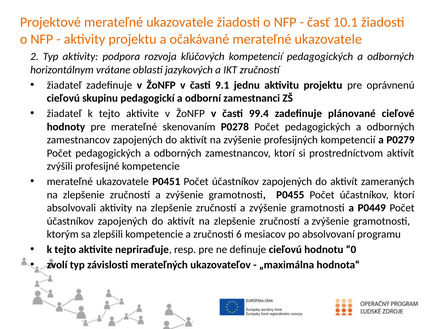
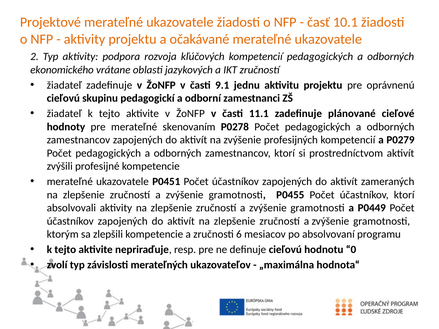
horizontálnym: horizontálnym -> ekonomického
99.4: 99.4 -> 11.1
